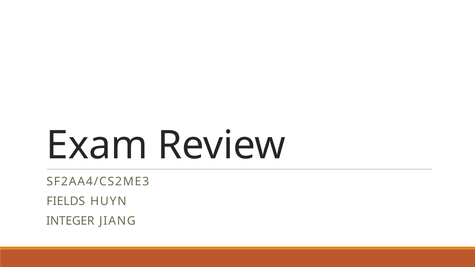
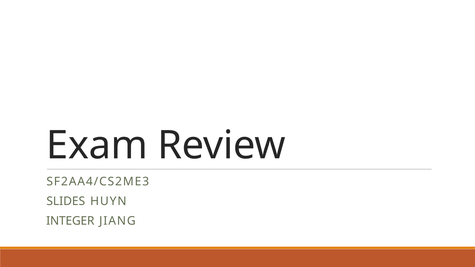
FIELDS: FIELDS -> SLIDES
